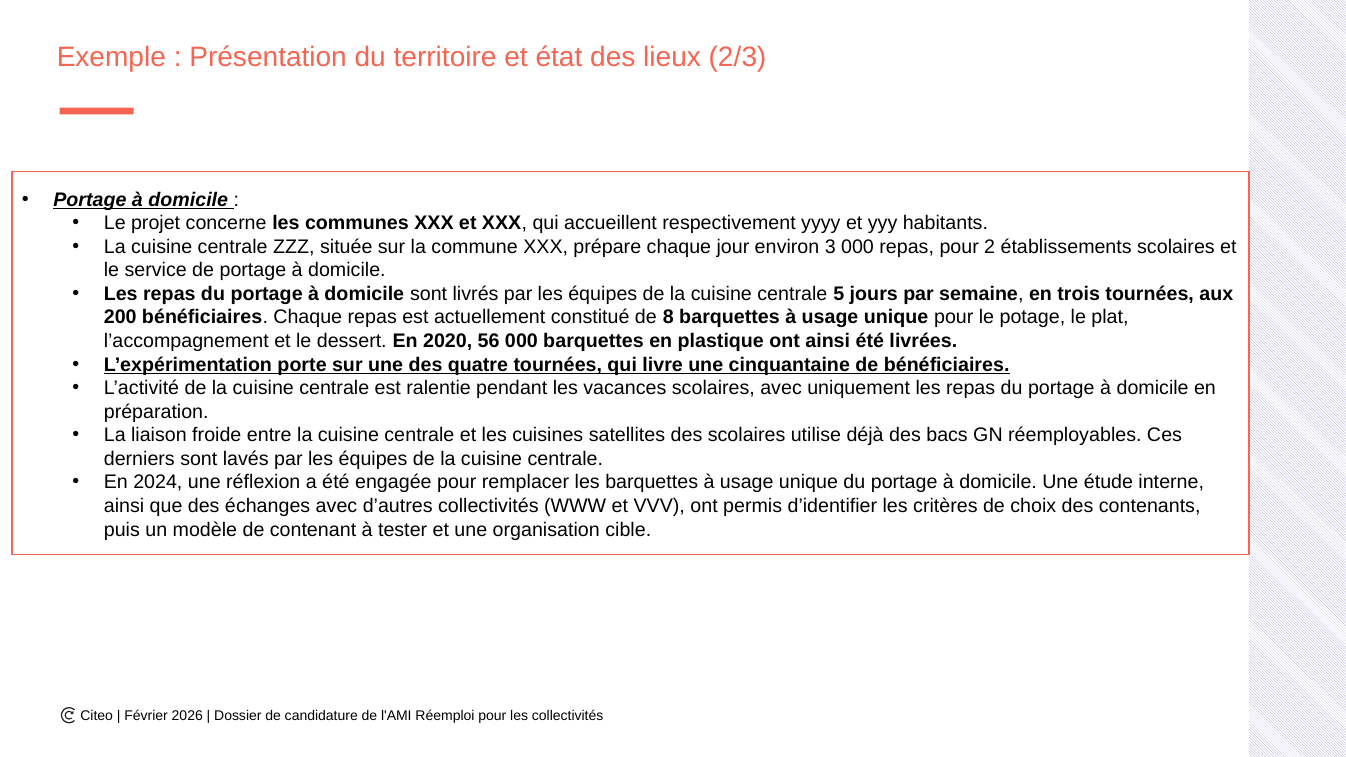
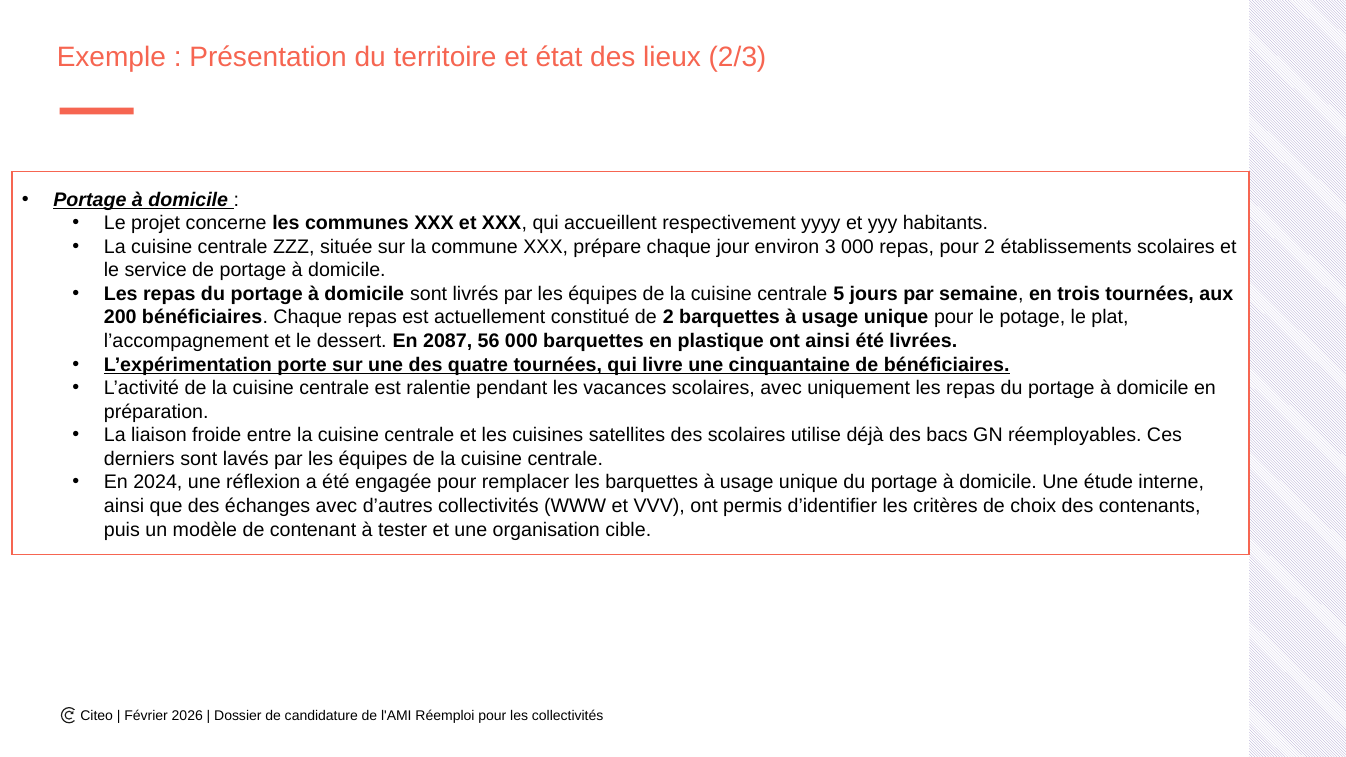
de 8: 8 -> 2
2020: 2020 -> 2087
